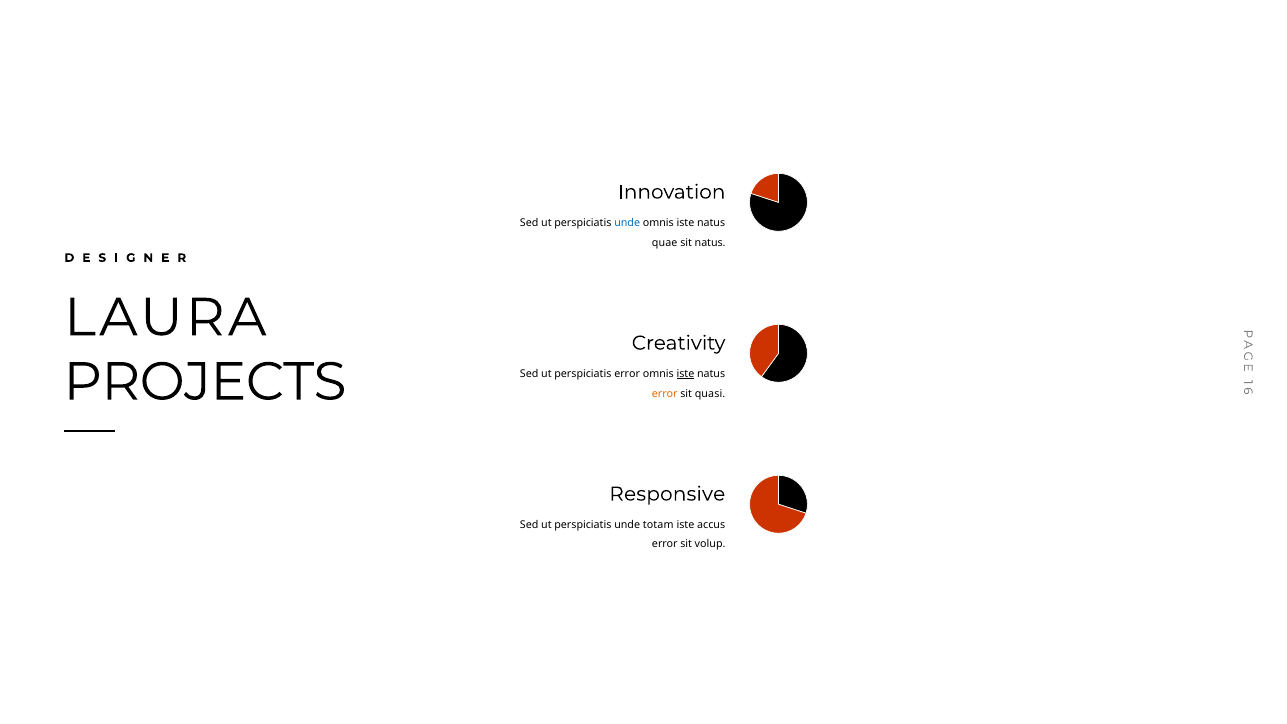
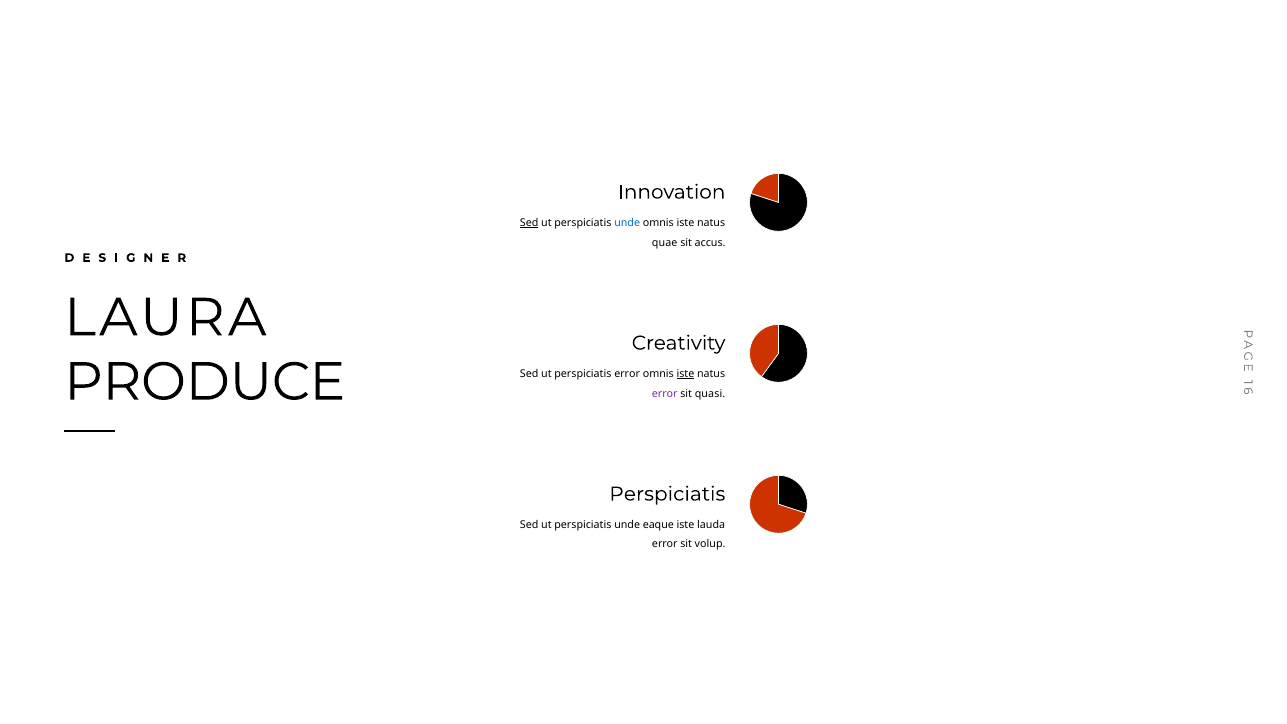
Sed at (529, 223) underline: none -> present
sit natus: natus -> accus
PROJECTS: PROJECTS -> PRODUCE
error at (665, 393) colour: orange -> purple
Responsive at (667, 494): Responsive -> Perspiciatis
totam: totam -> eaque
accus: accus -> lauda
